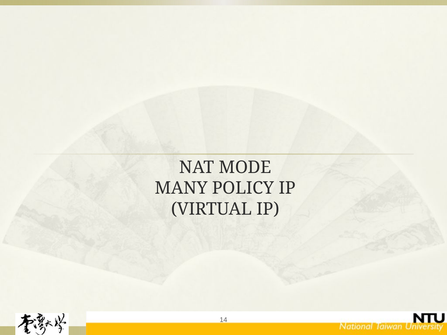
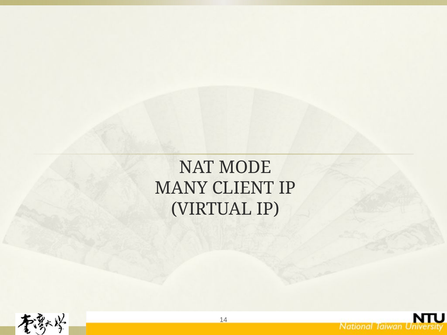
POLICY: POLICY -> CLIENT
